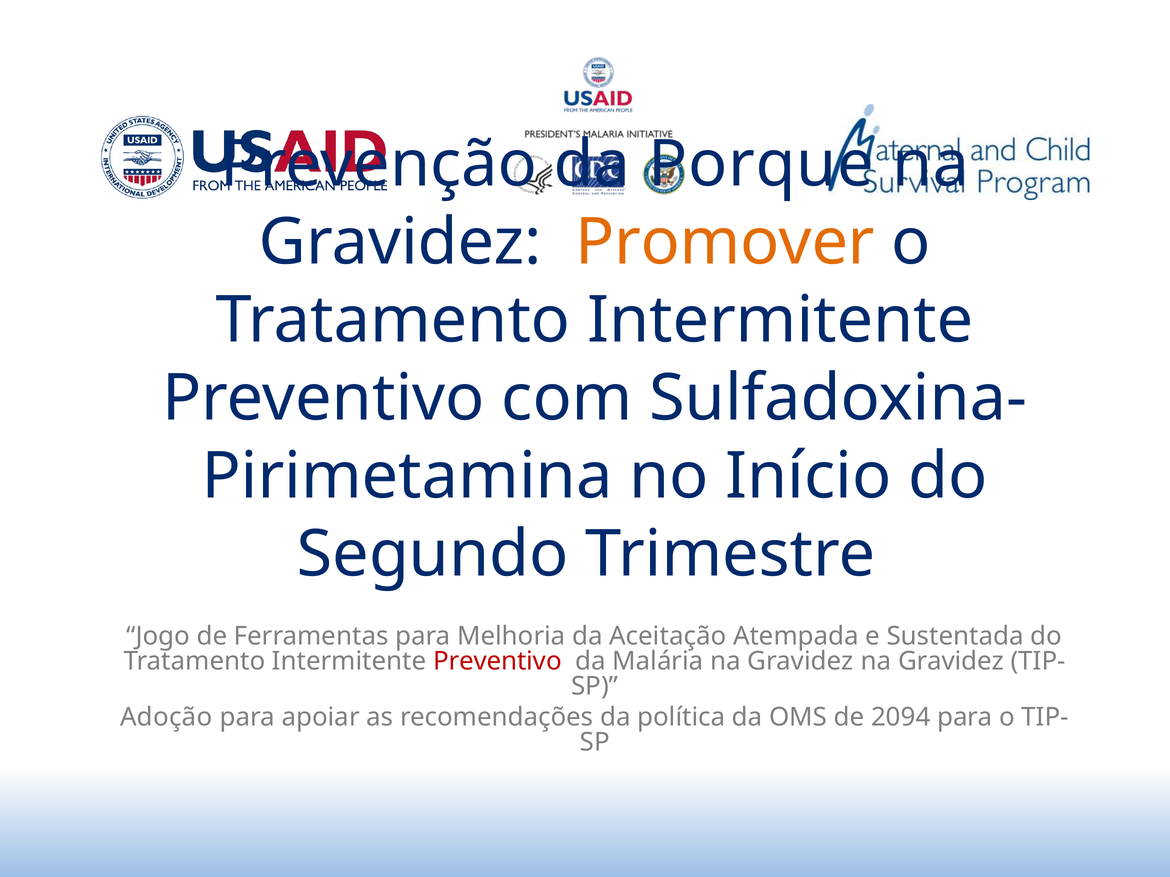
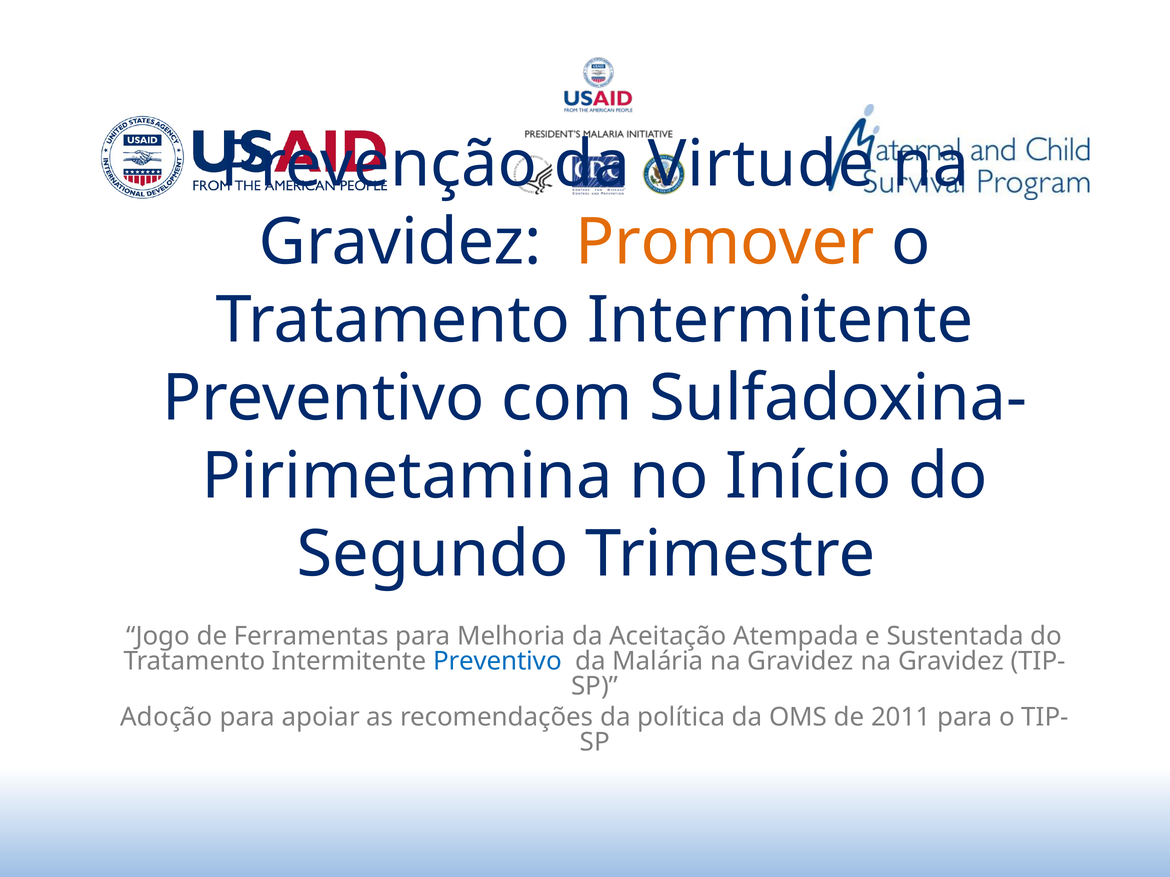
Porque: Porque -> Virtude
Preventivo at (497, 661) colour: red -> blue
2094: 2094 -> 2011
